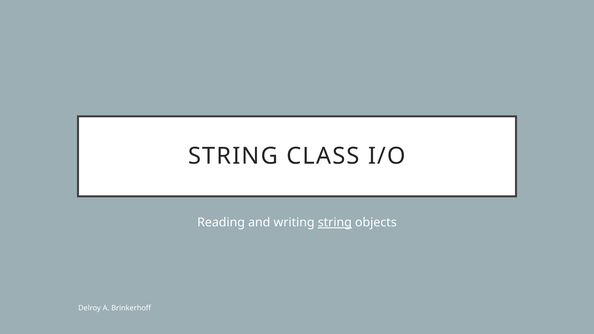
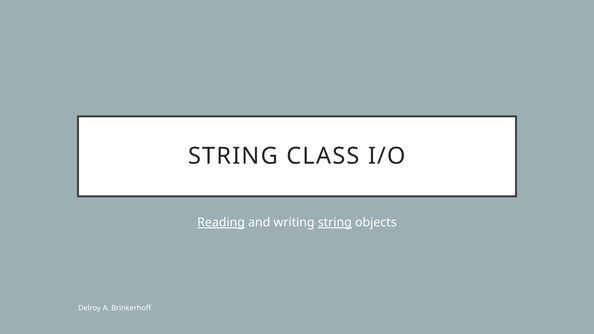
Reading underline: none -> present
